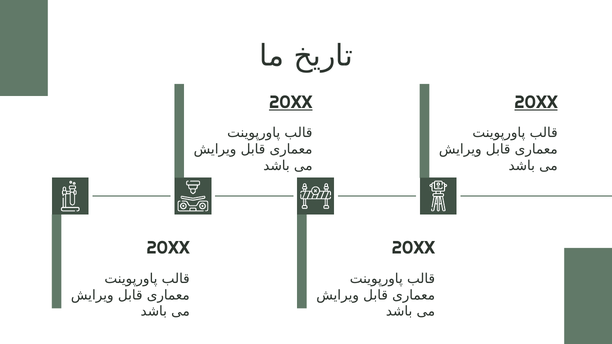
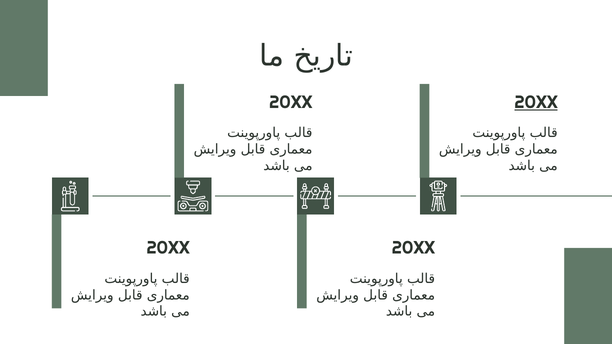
20XX at (291, 102) underline: present -> none
